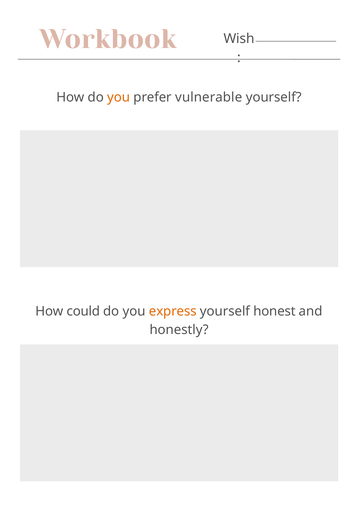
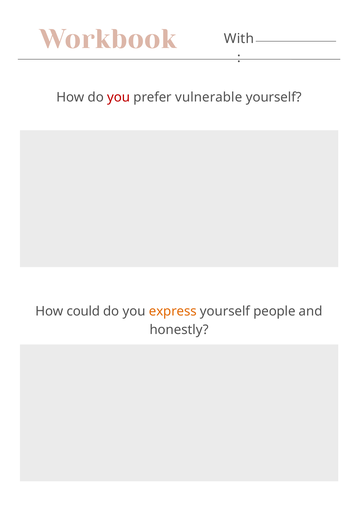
Wish: Wish -> With
you at (119, 97) colour: orange -> red
honest: honest -> people
